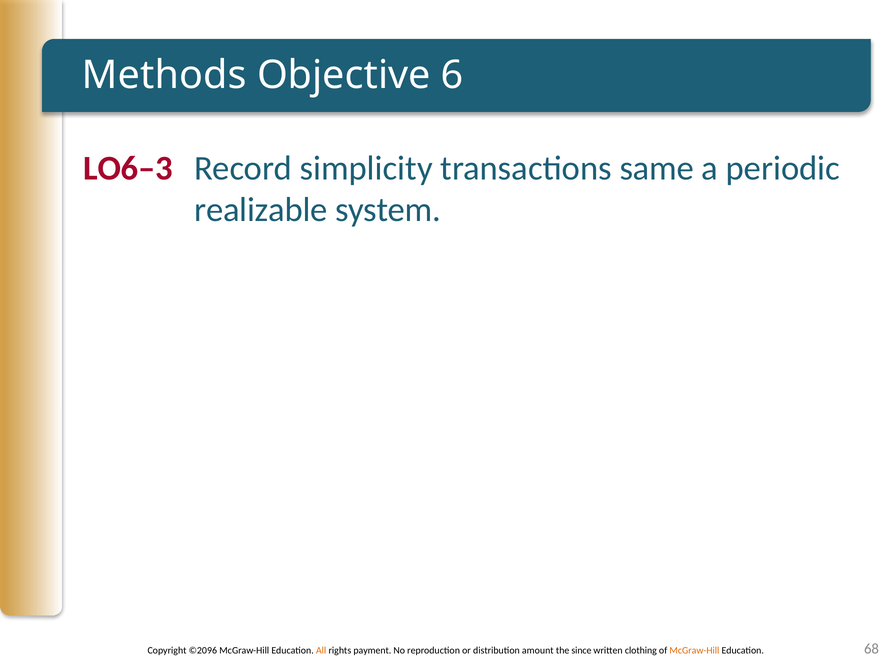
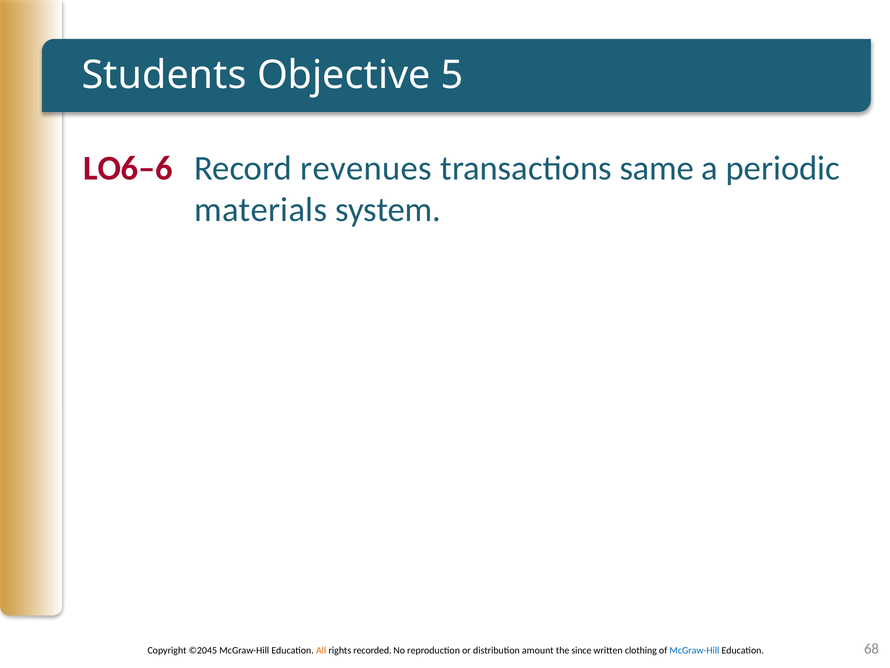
Methods: Methods -> Students
6: 6 -> 5
LO6–3: LO6–3 -> LO6–6
simplicity: simplicity -> revenues
realizable: realizable -> materials
©2096: ©2096 -> ©2045
payment: payment -> recorded
McGraw-Hill at (694, 650) colour: orange -> blue
